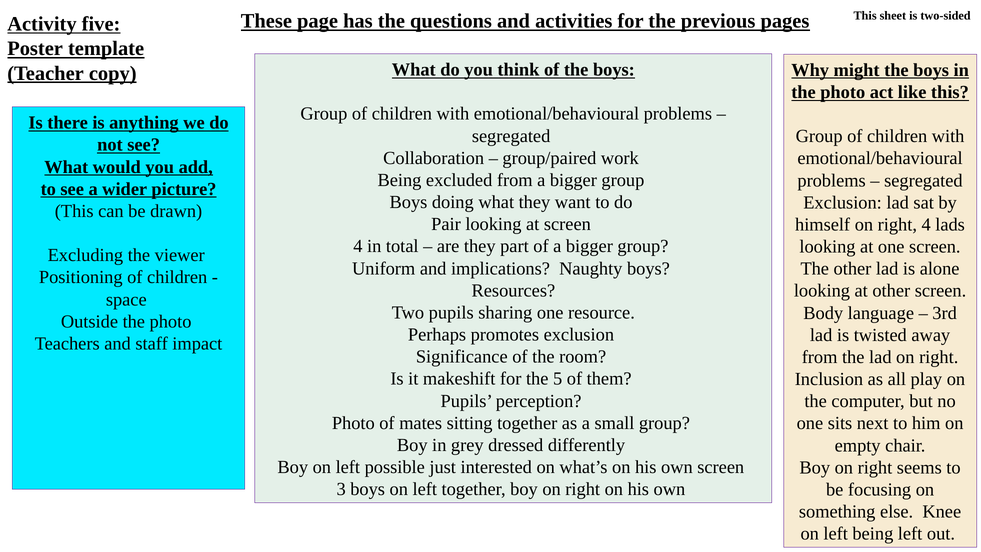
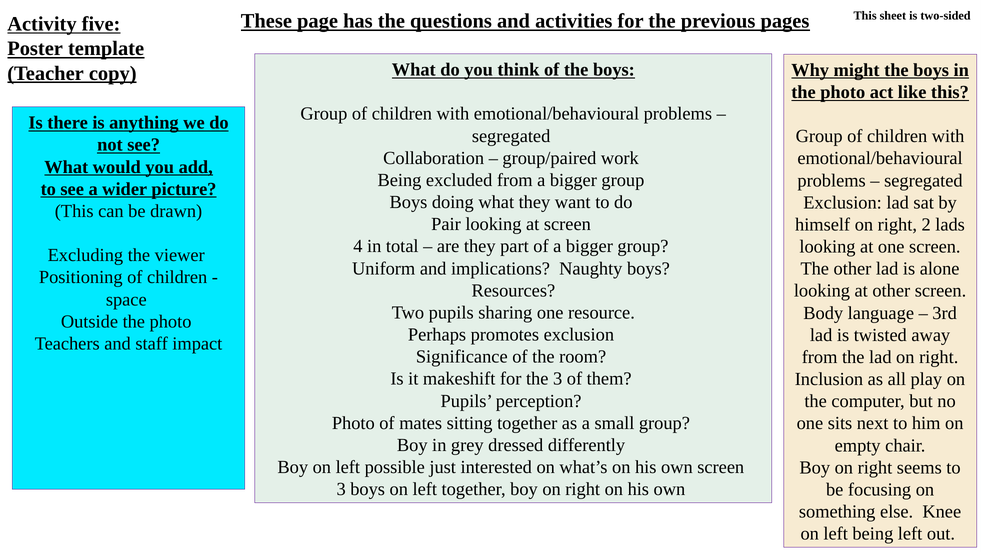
right 4: 4 -> 2
the 5: 5 -> 3
